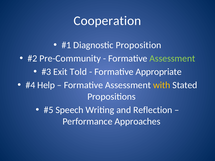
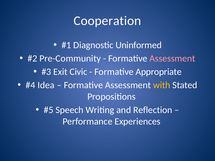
Proposition: Proposition -> Uninformed
Assessment at (172, 58) colour: light green -> pink
Told: Told -> Civic
Help: Help -> Idea
Approaches: Approaches -> Experiences
